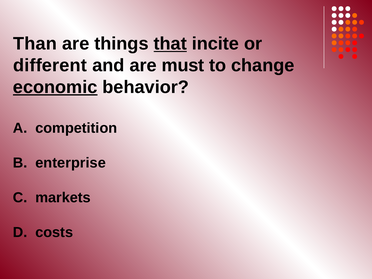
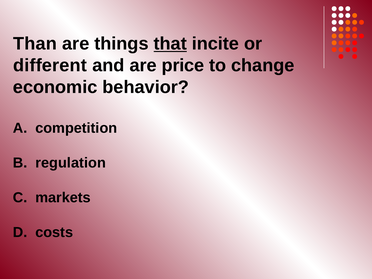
must: must -> price
economic underline: present -> none
enterprise: enterprise -> regulation
